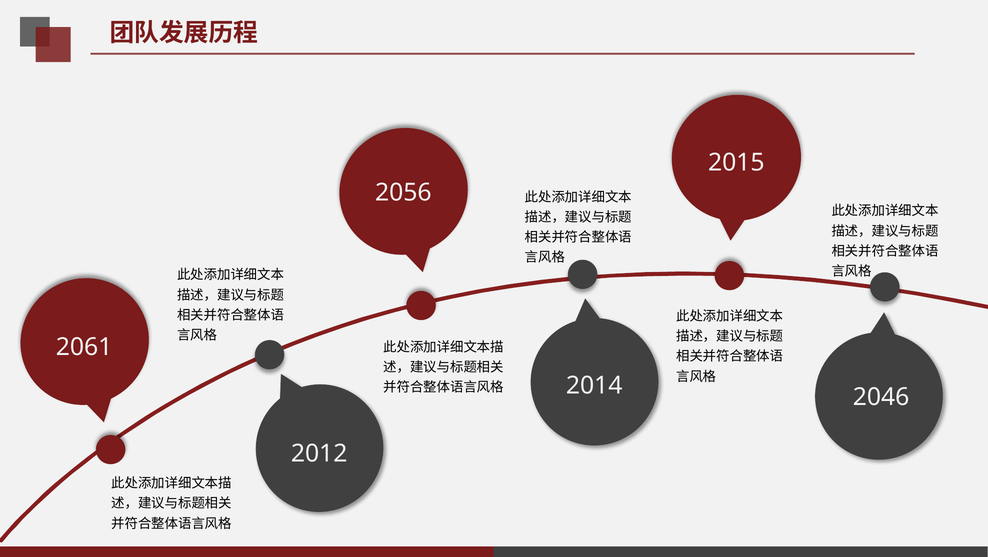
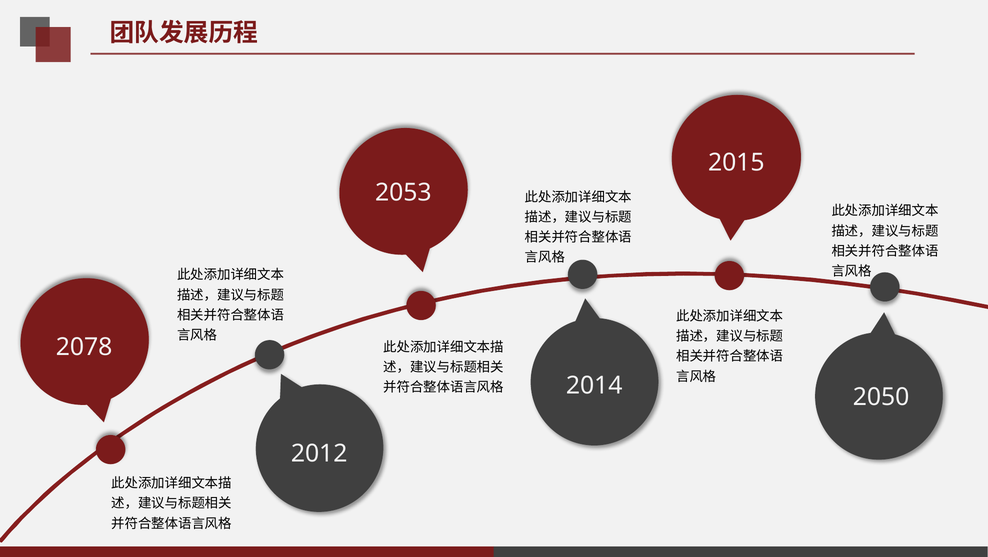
2056: 2056 -> 2053
2061: 2061 -> 2078
2046: 2046 -> 2050
